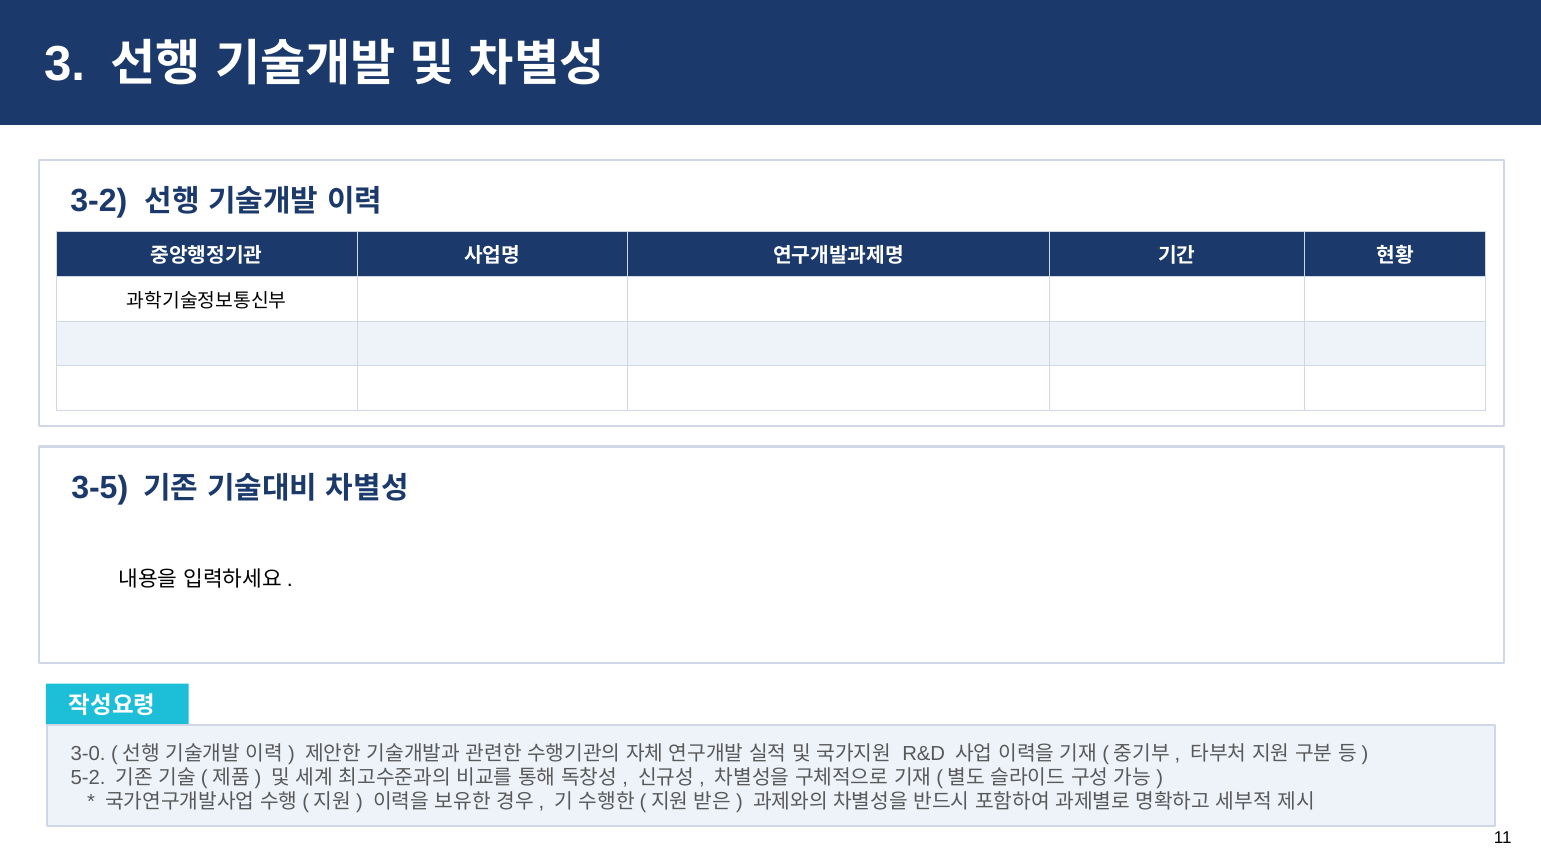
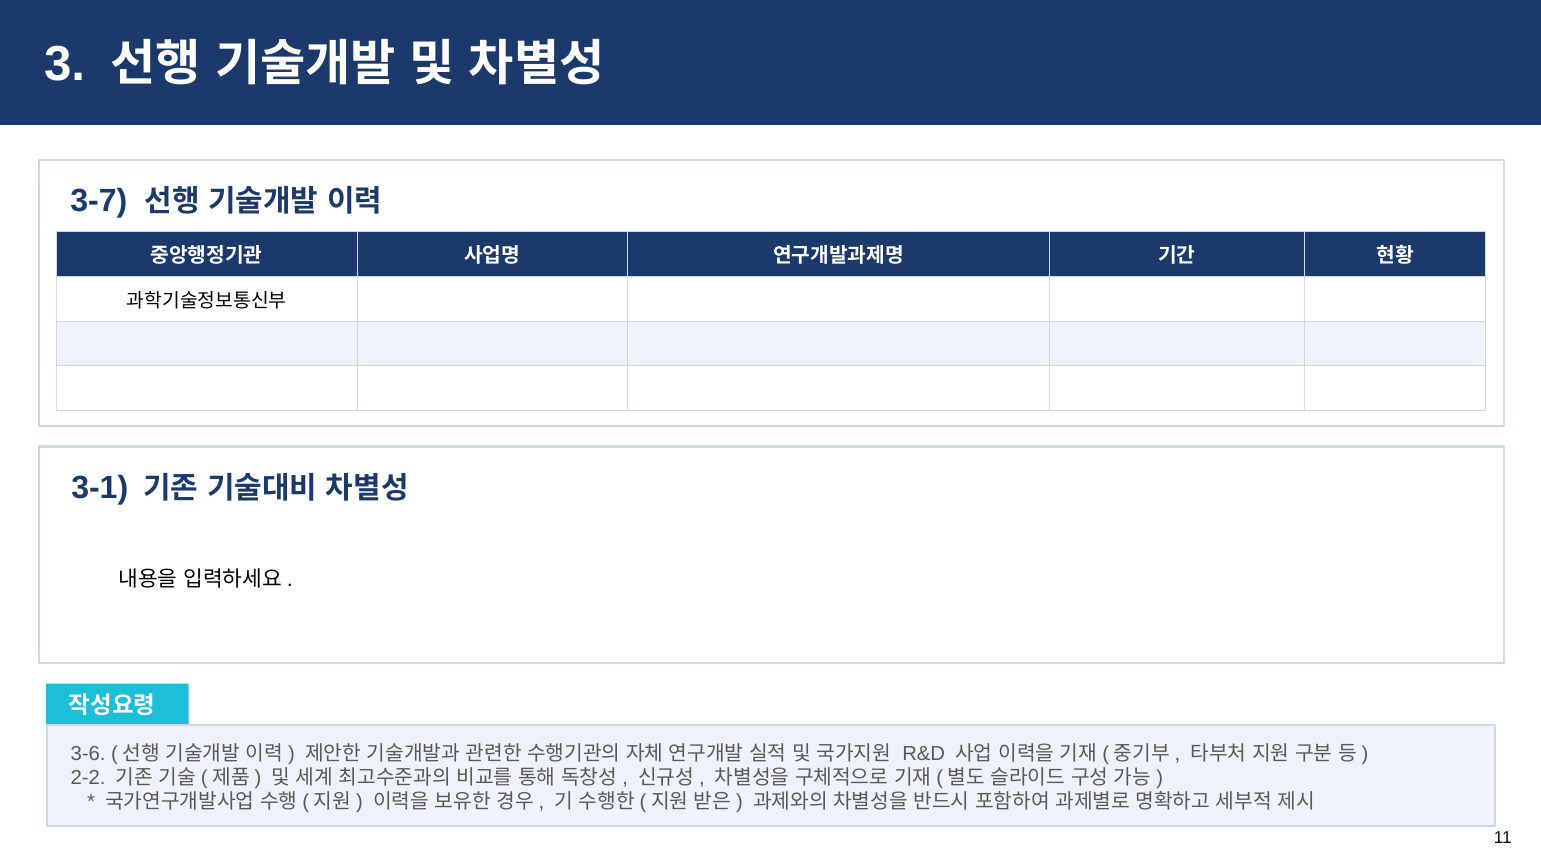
3-2: 3-2 -> 3-7
3-5: 3-5 -> 3-1
3-0: 3-0 -> 3-6
5-2: 5-2 -> 2-2
